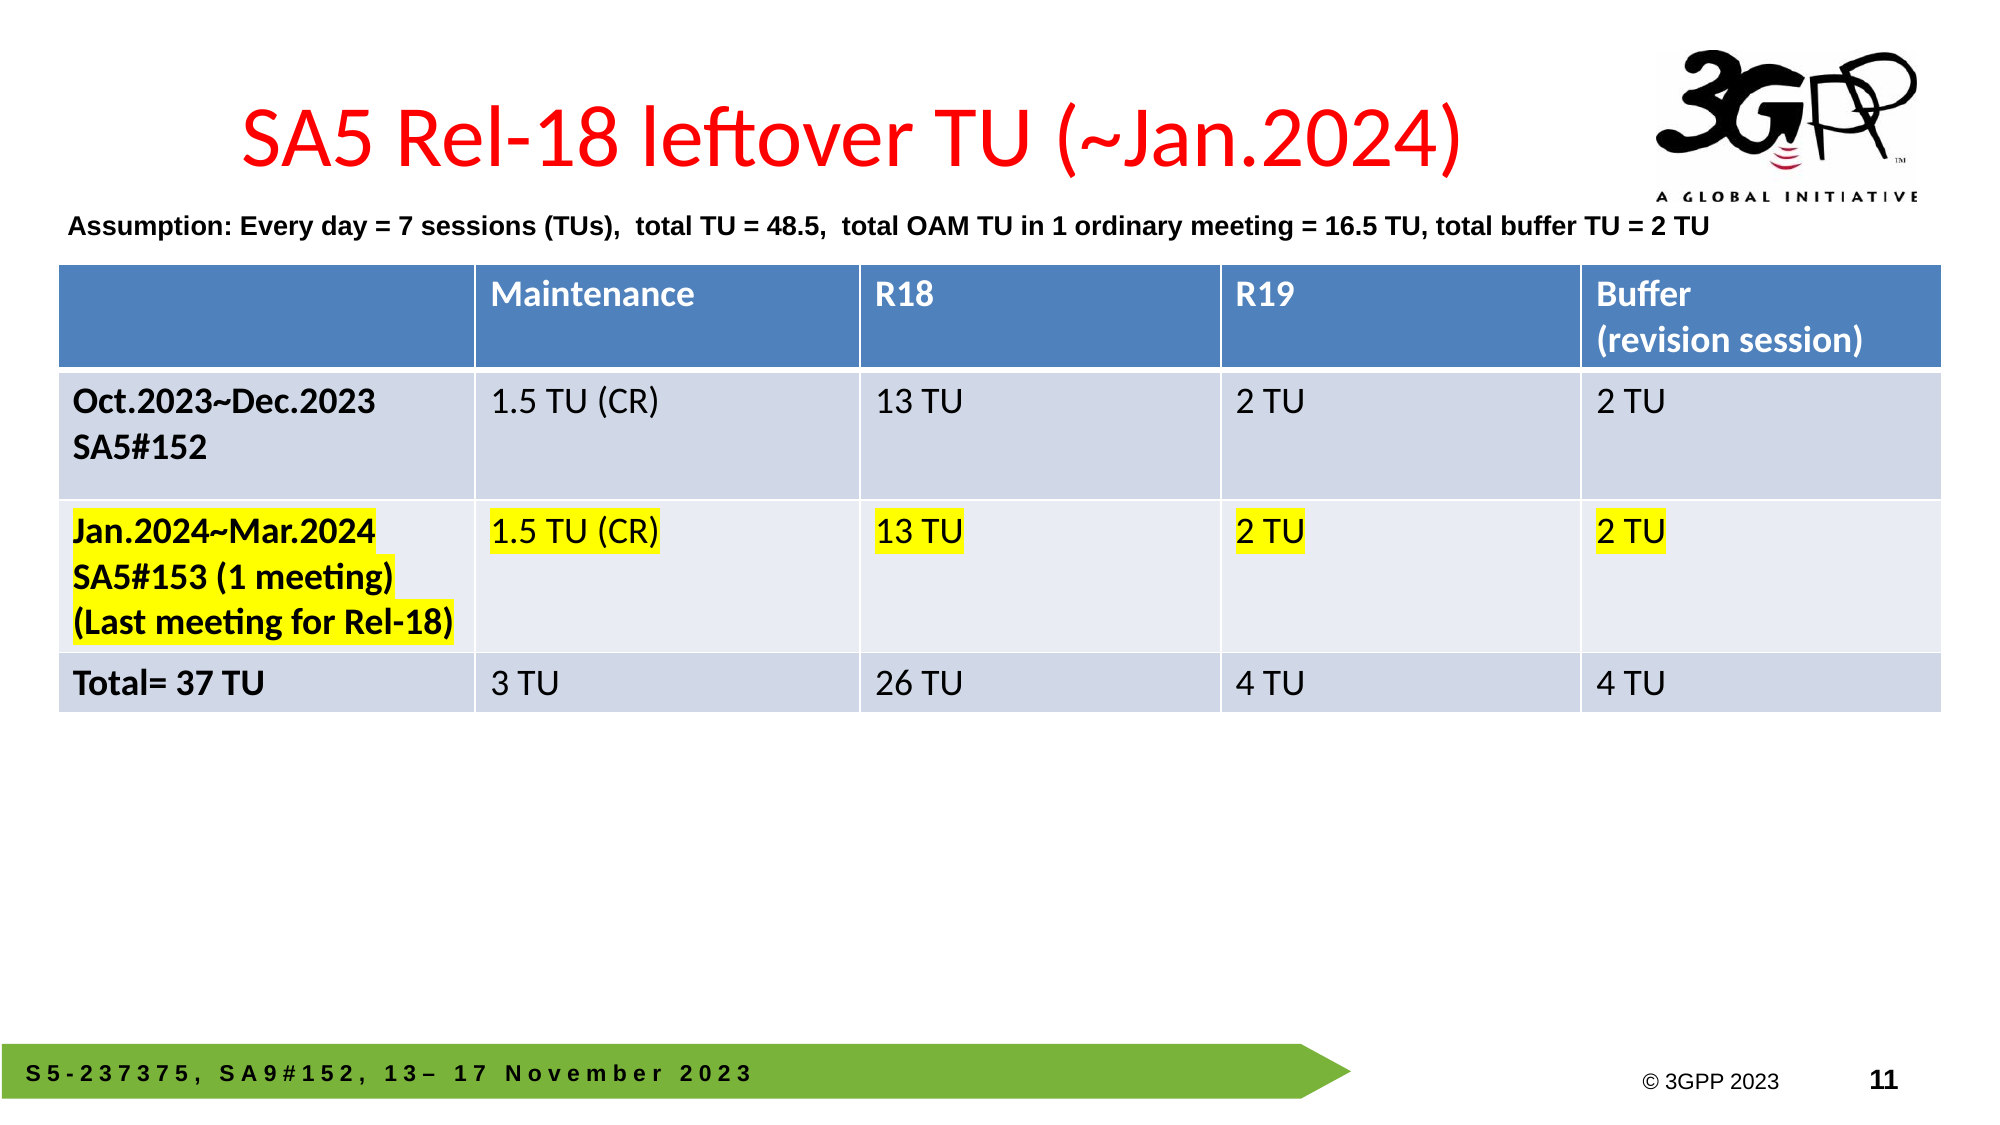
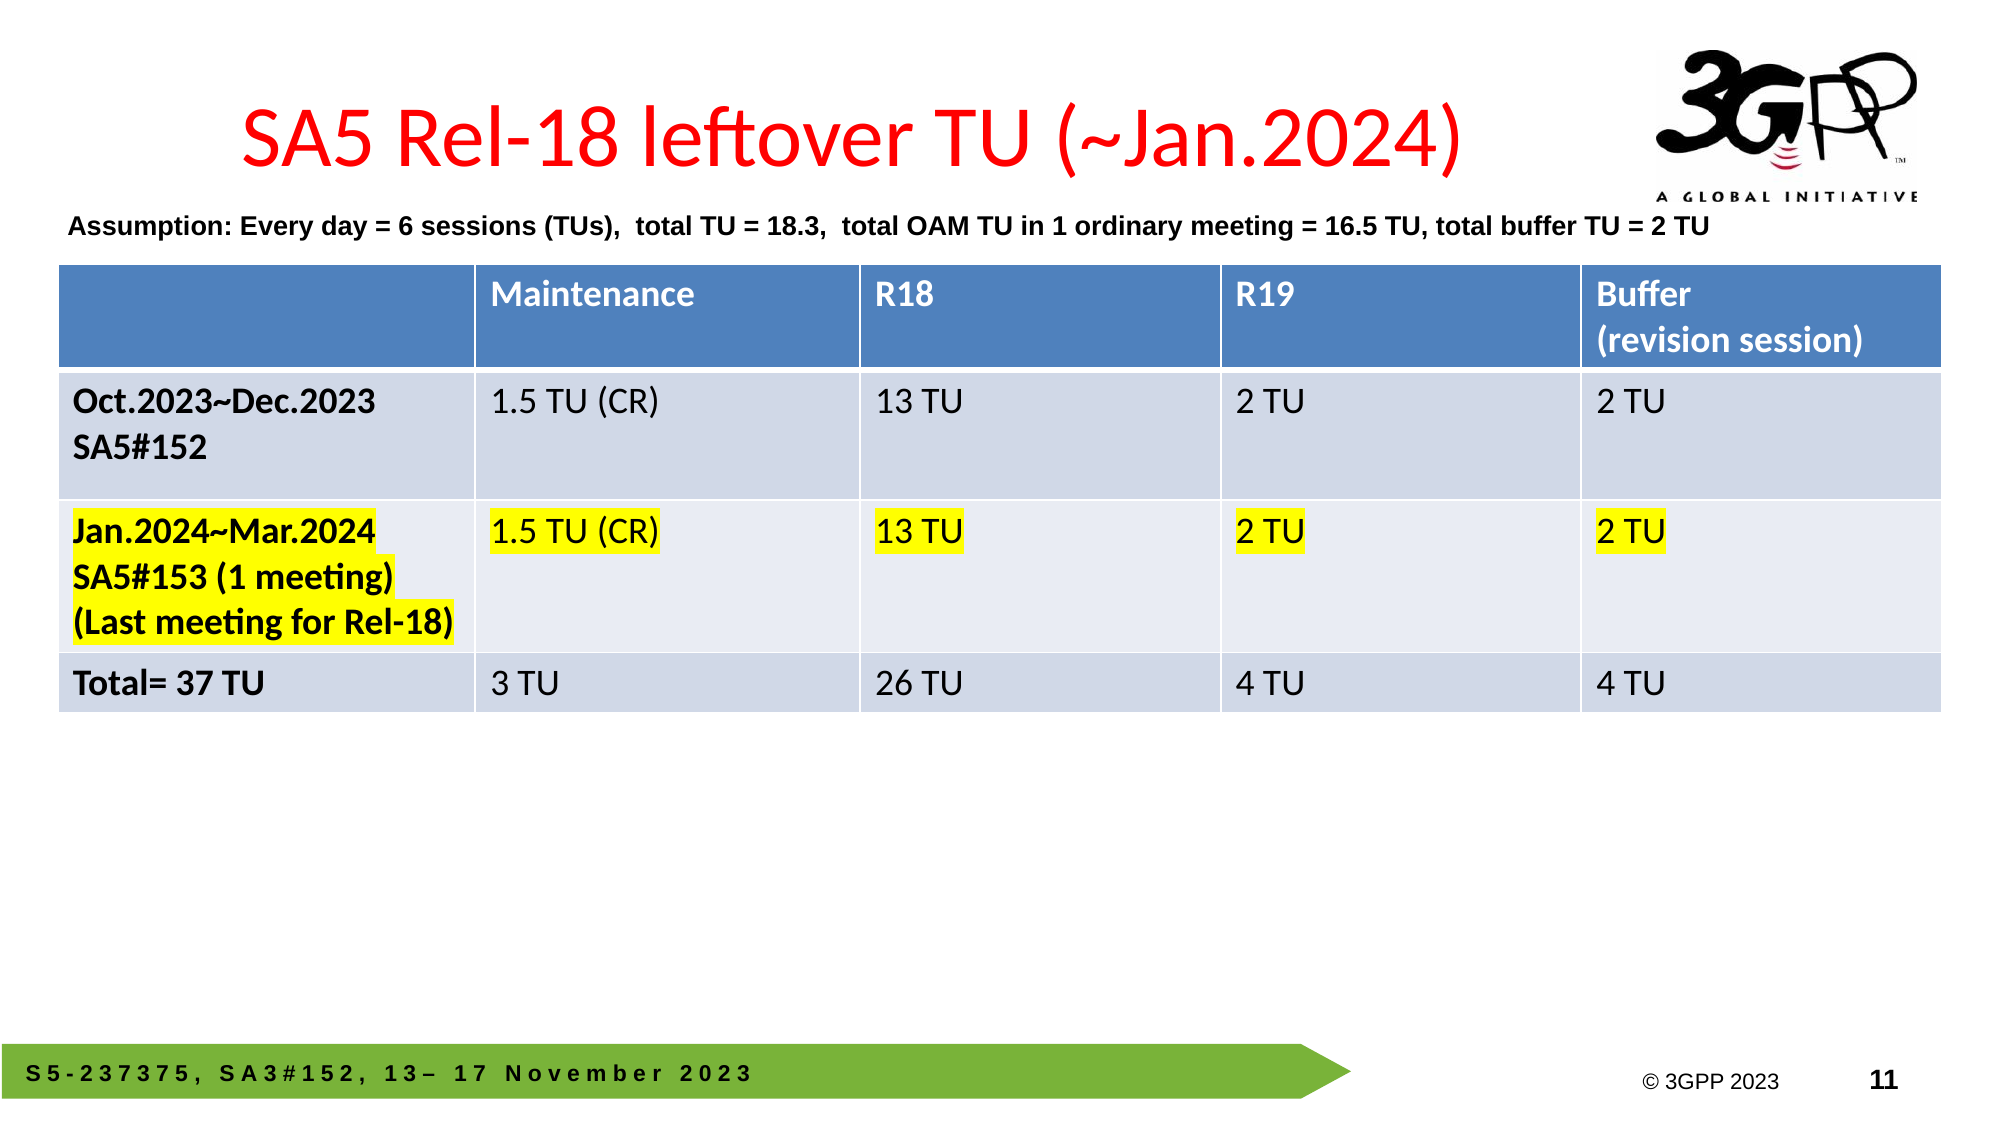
7 at (406, 227): 7 -> 6
48.5: 48.5 -> 18.3
9 at (270, 1074): 9 -> 3
